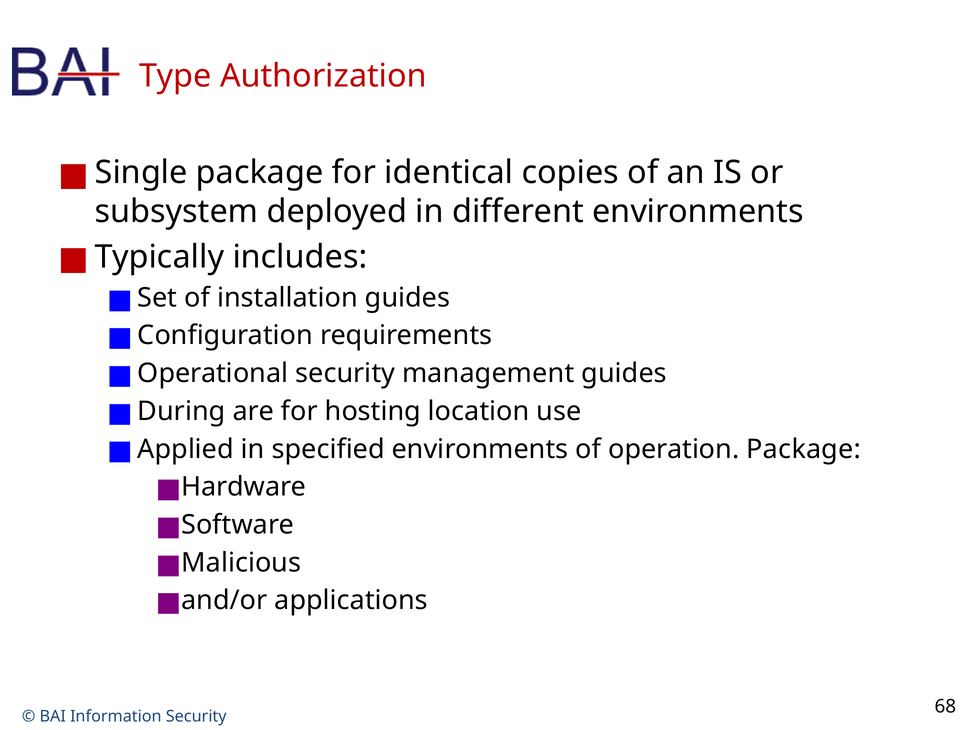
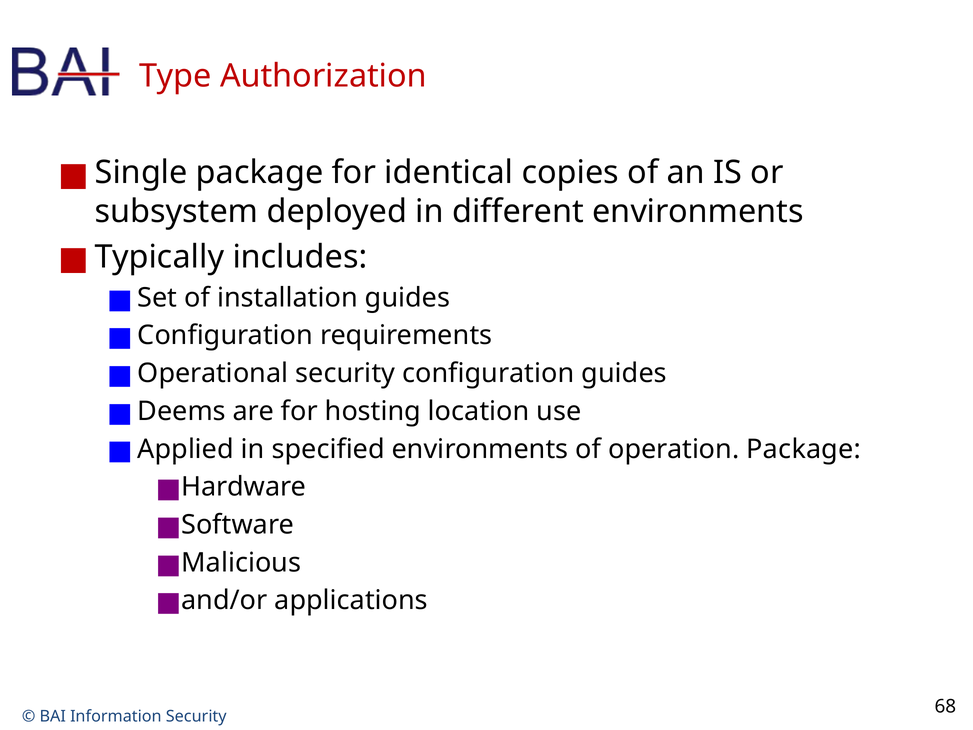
security management: management -> configuration
During: During -> Deems
